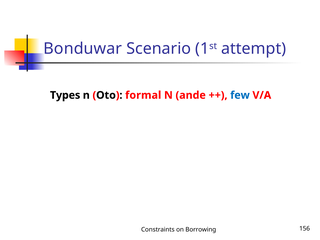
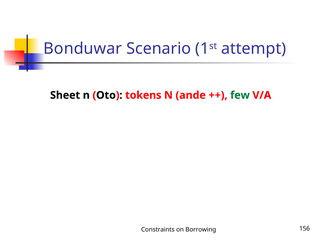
Types: Types -> Sheet
formal: formal -> tokens
few colour: blue -> green
